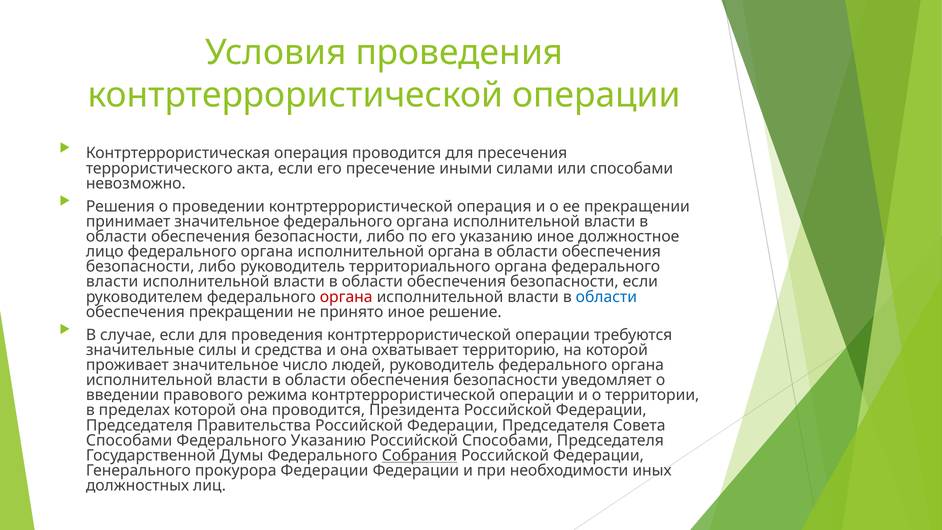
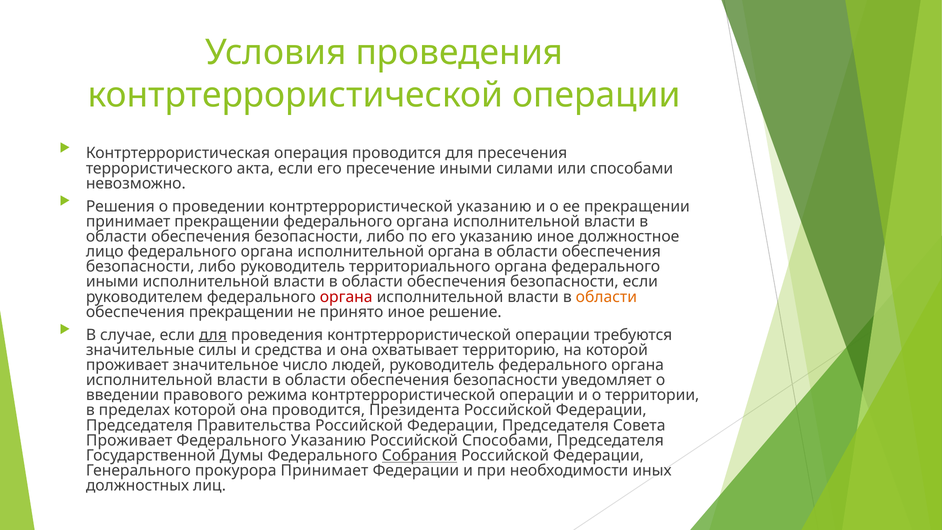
контртеррористической операция: операция -> указанию
принимает значительное: значительное -> прекращении
власти at (112, 282): власти -> иными
области at (606, 297) colour: blue -> orange
для at (213, 335) underline: none -> present
Способами at (129, 440): Способами -> Проживает
прокурора Федерации: Федерации -> Принимает
